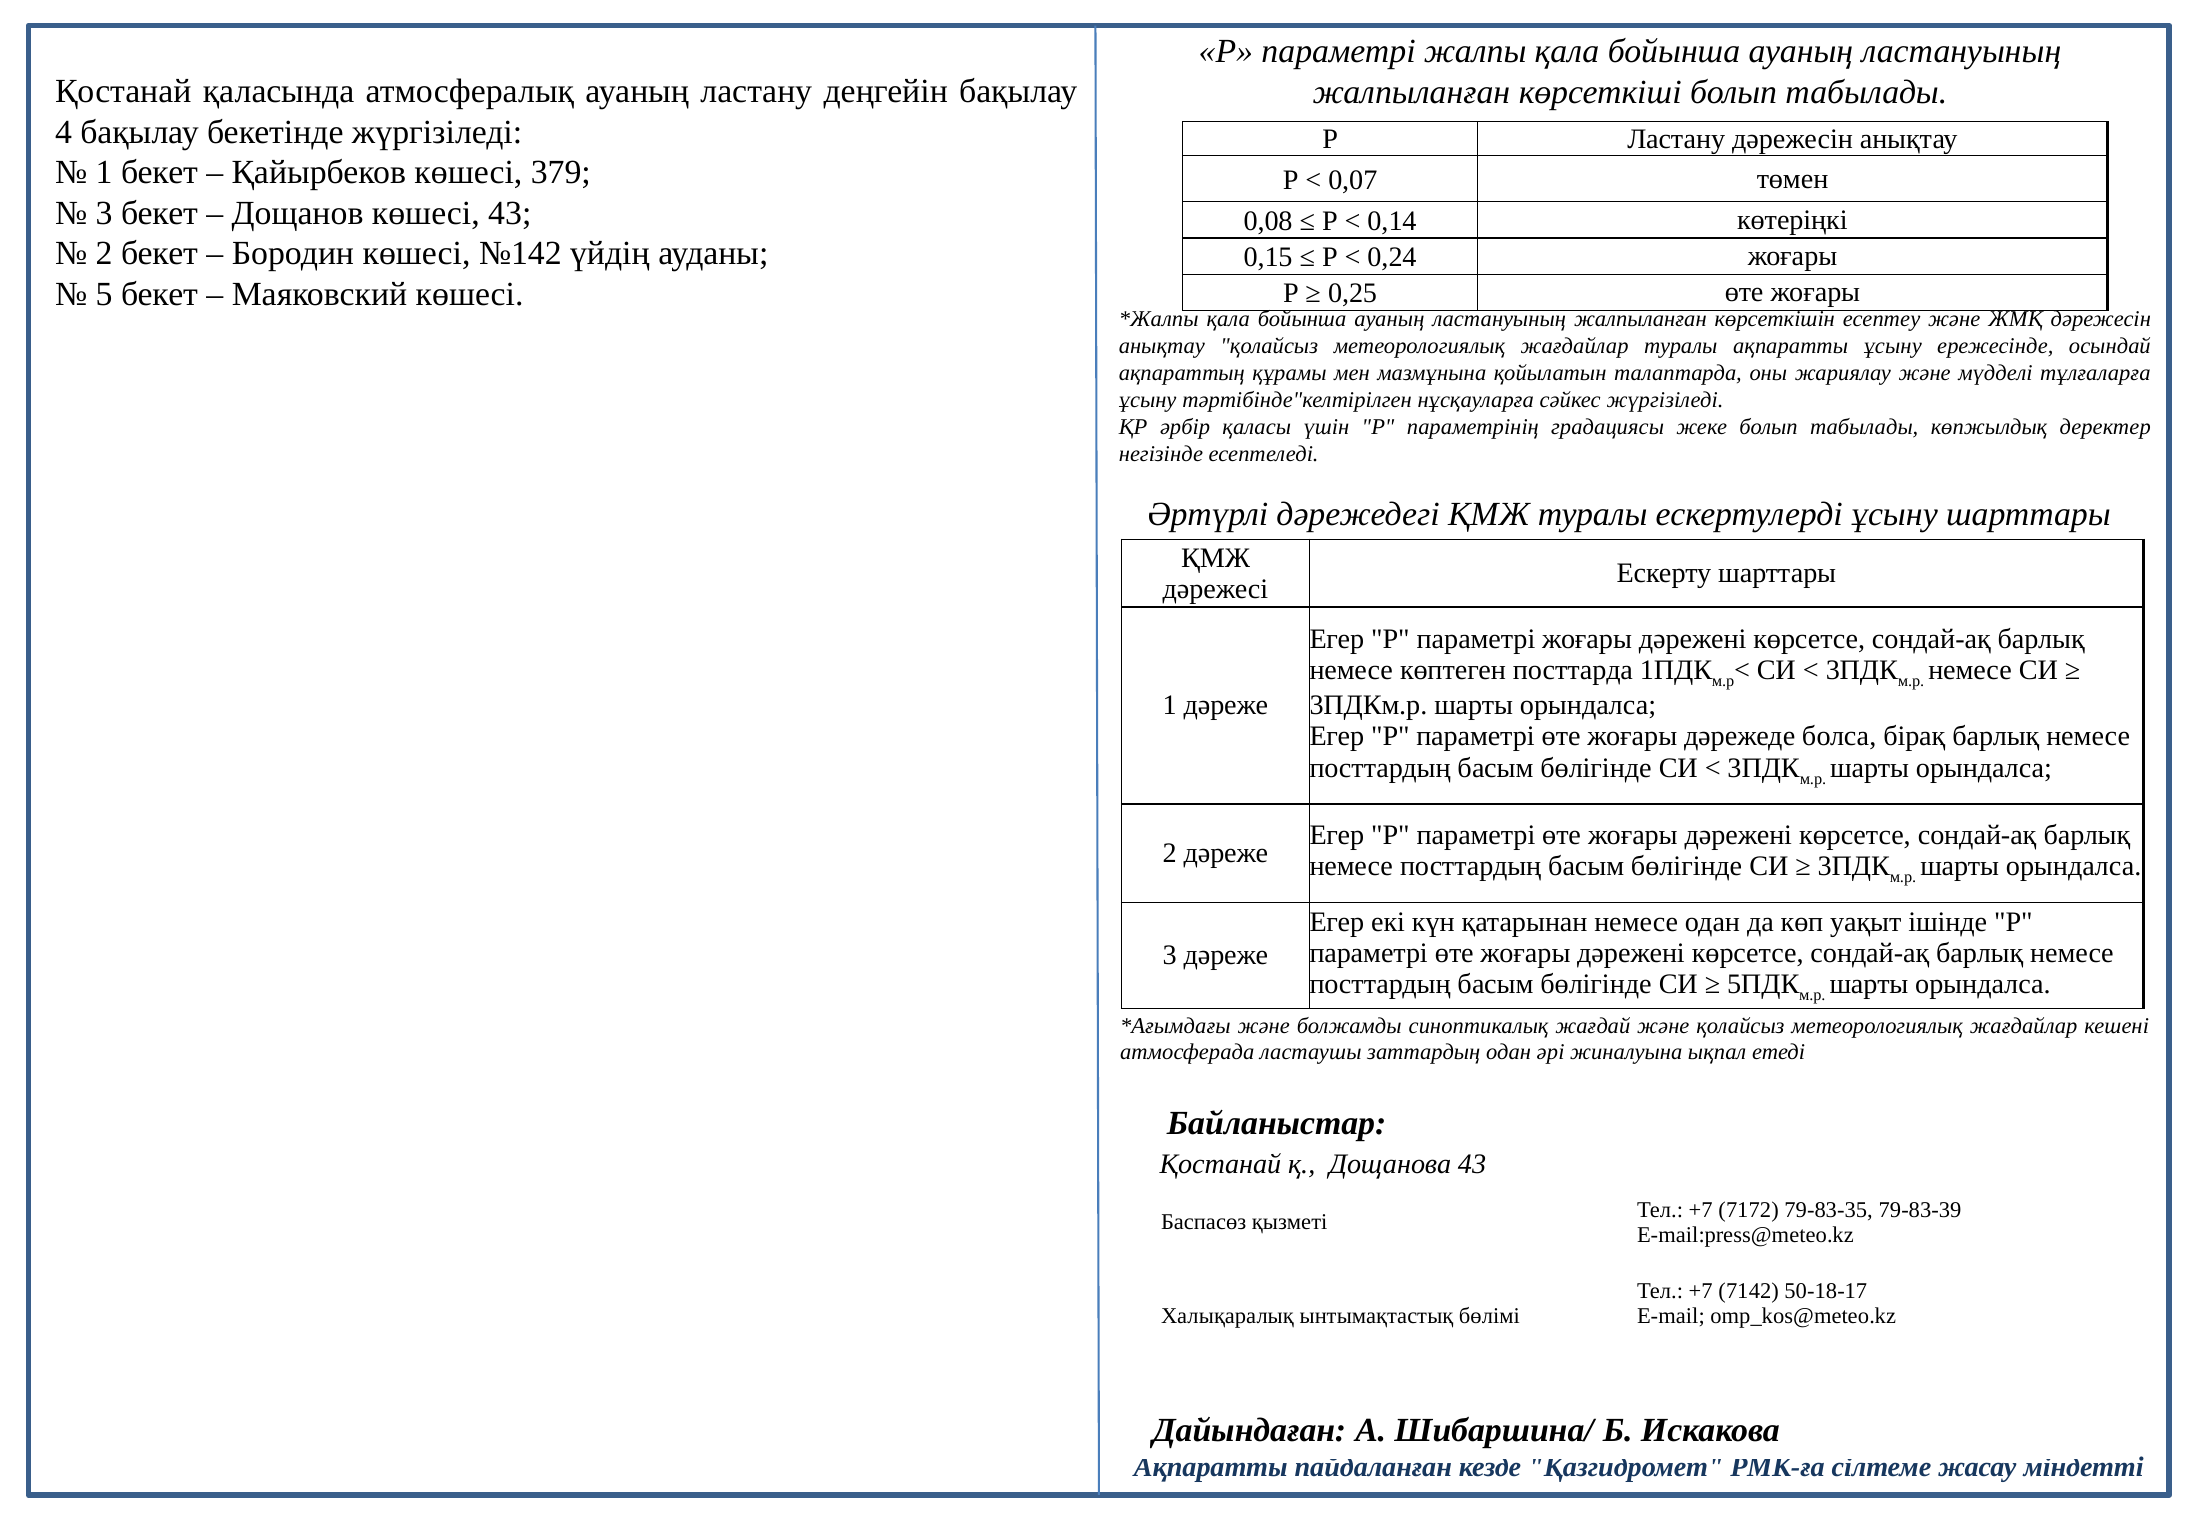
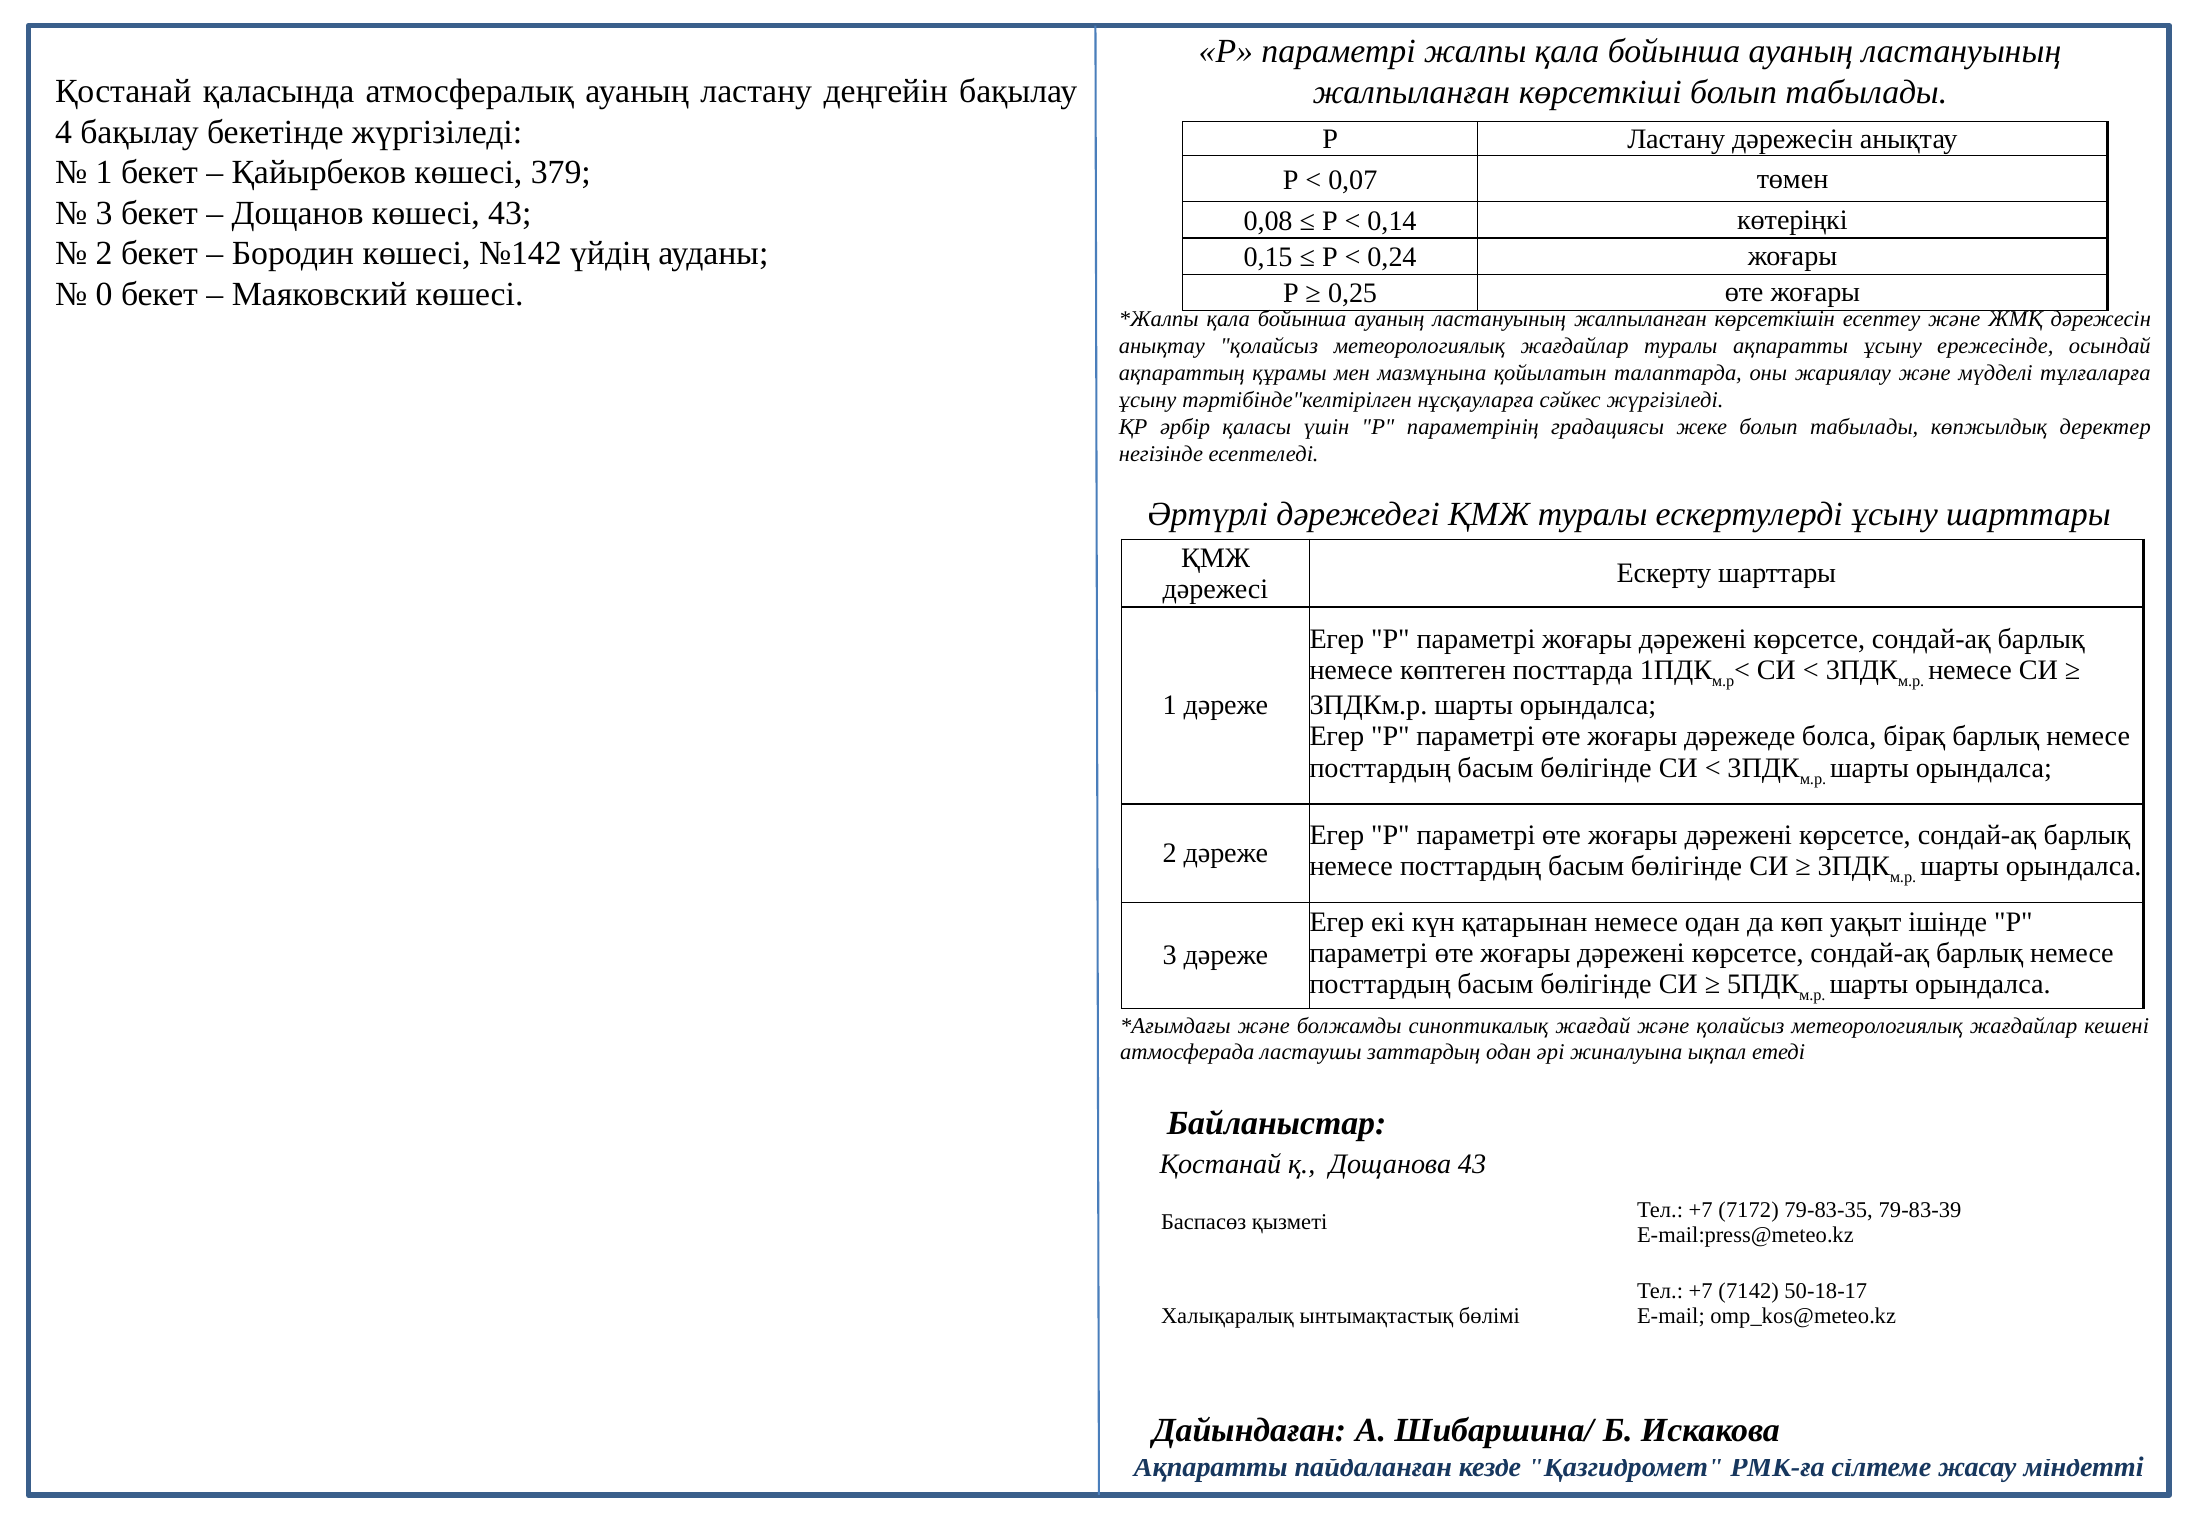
5: 5 -> 0
